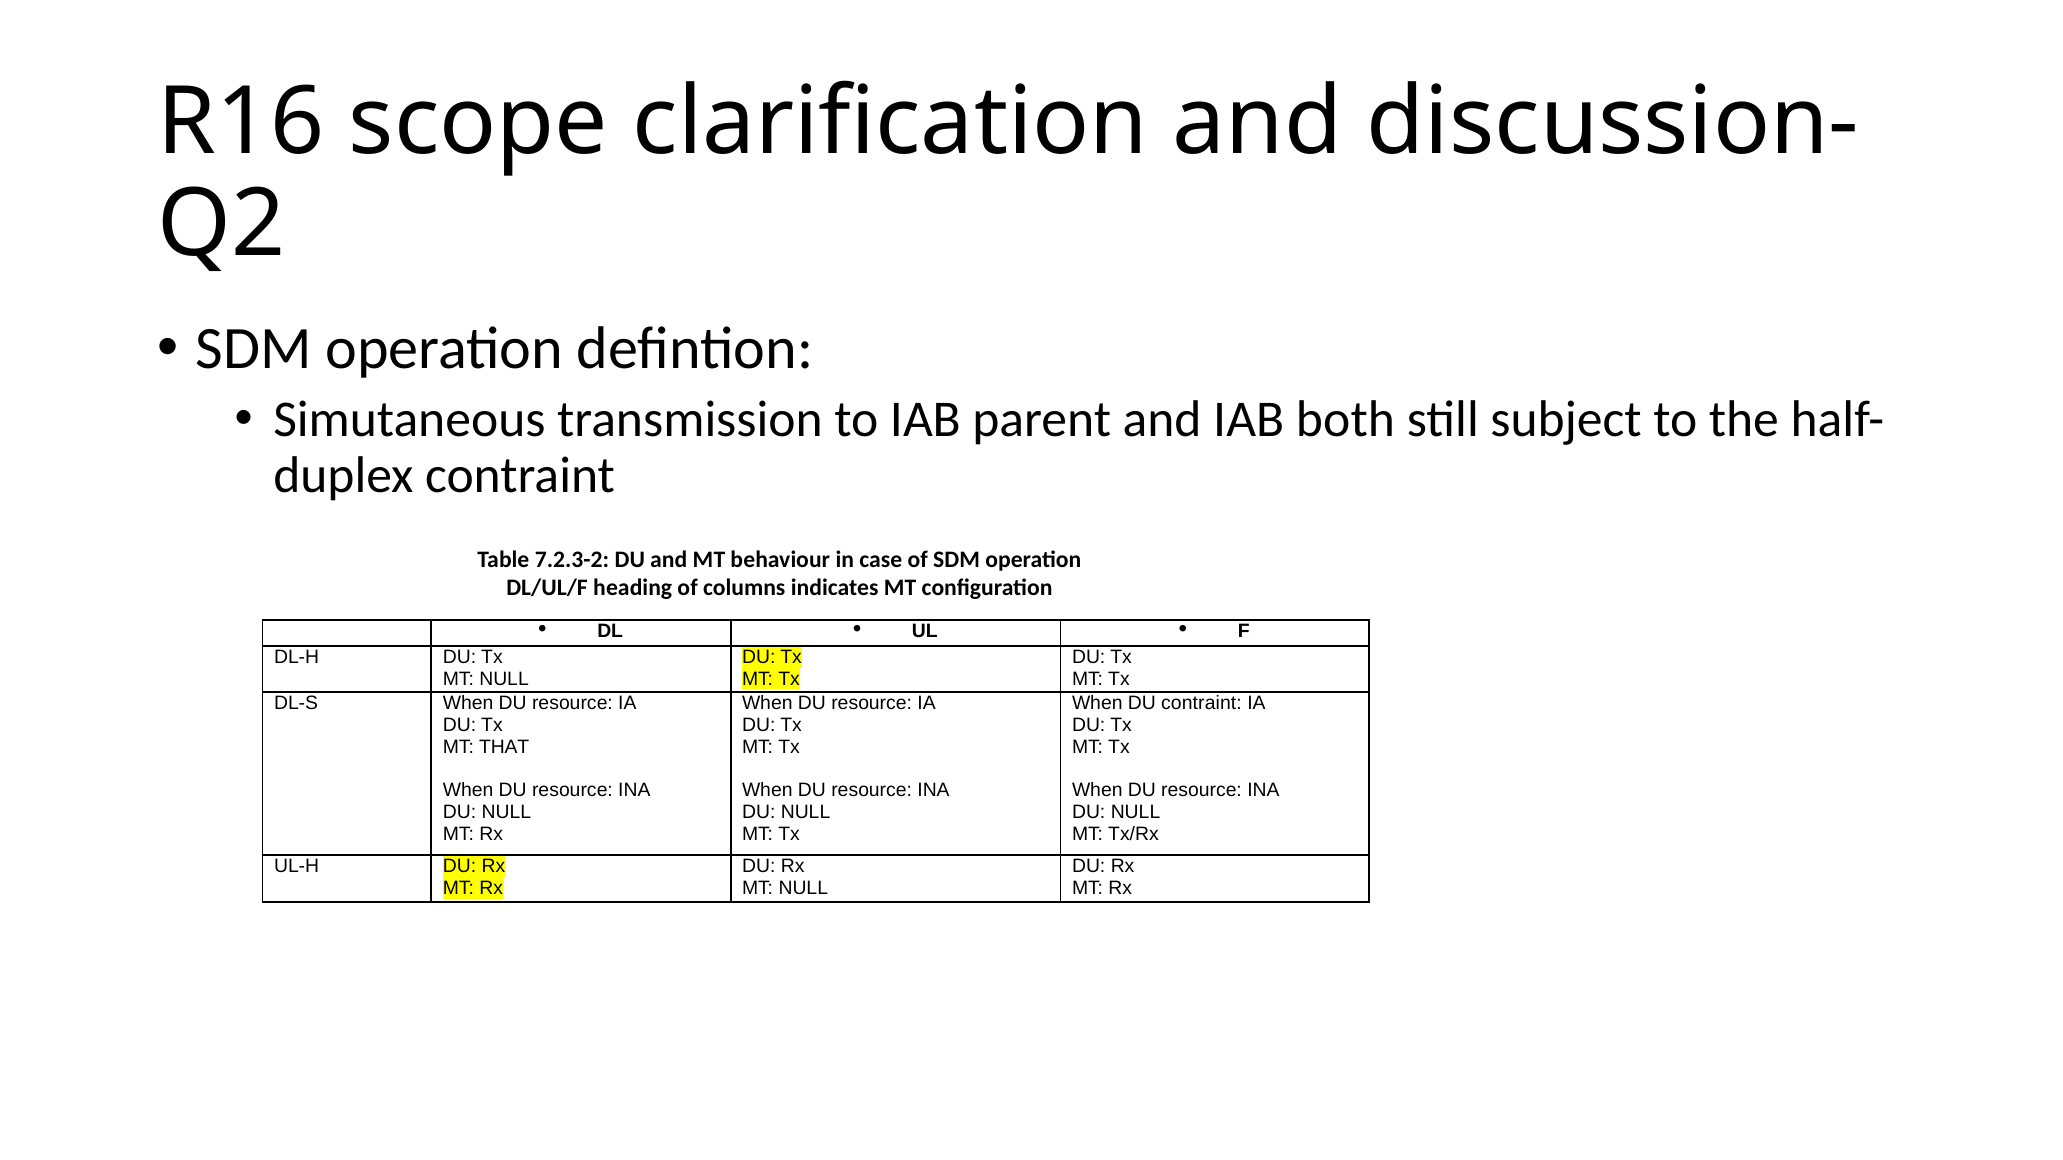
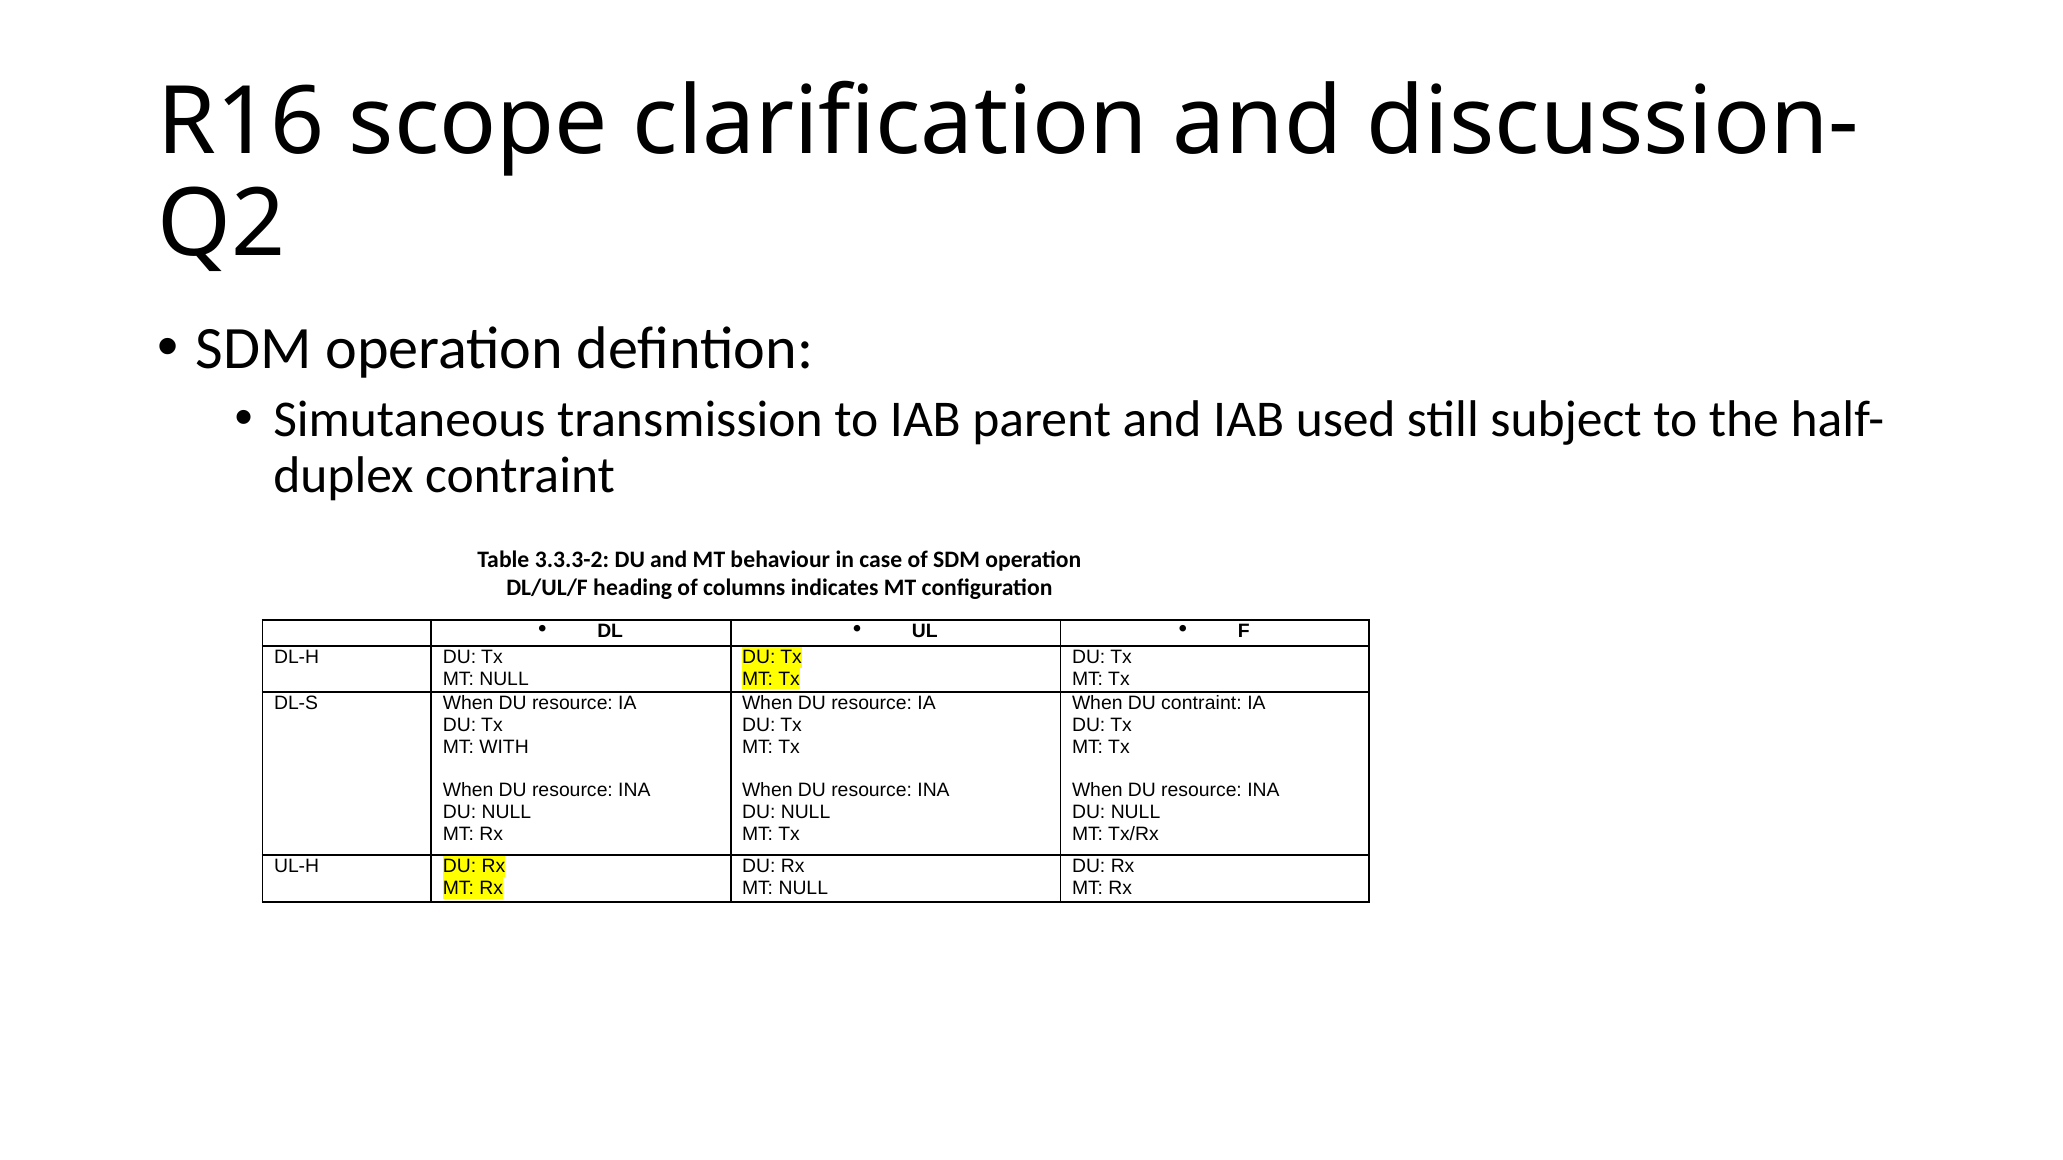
both: both -> used
7.2.3-2: 7.2.3-2 -> 3.3.3-2
THAT: THAT -> WITH
